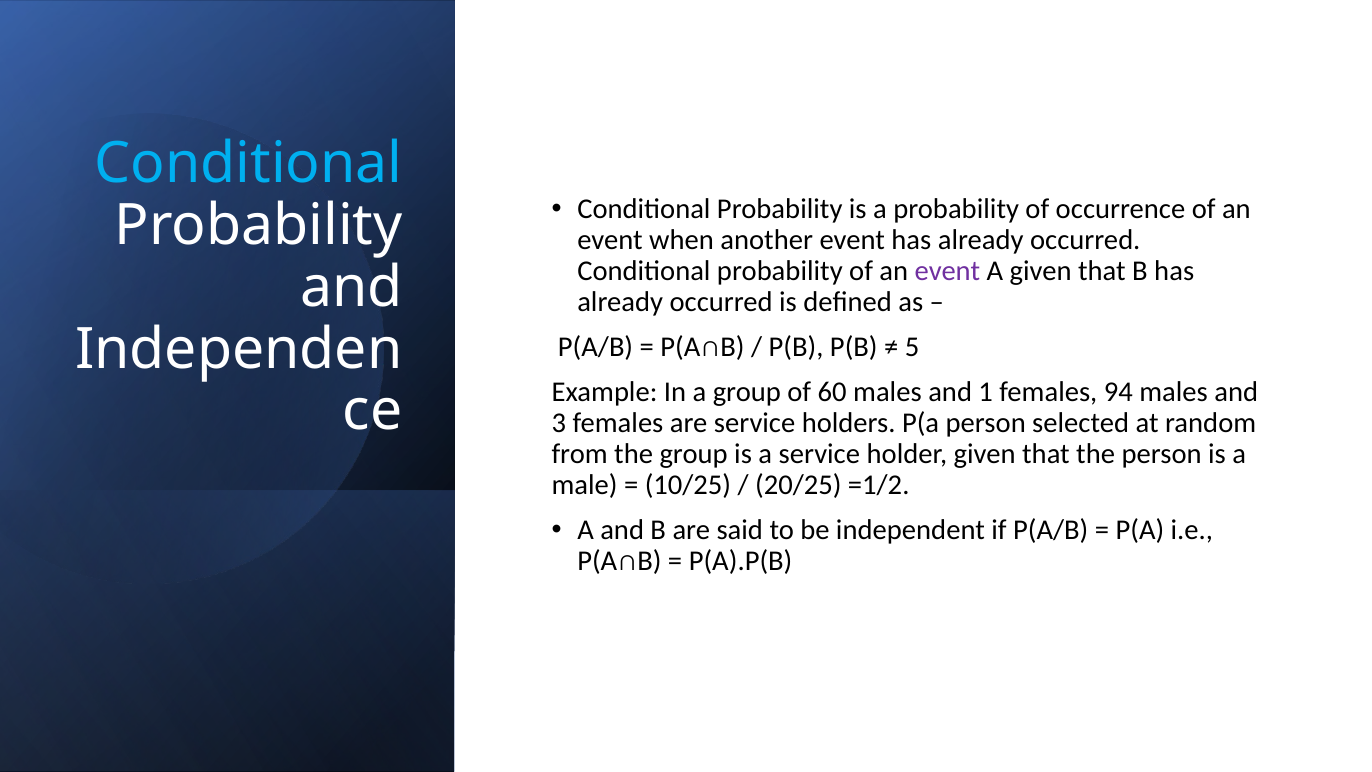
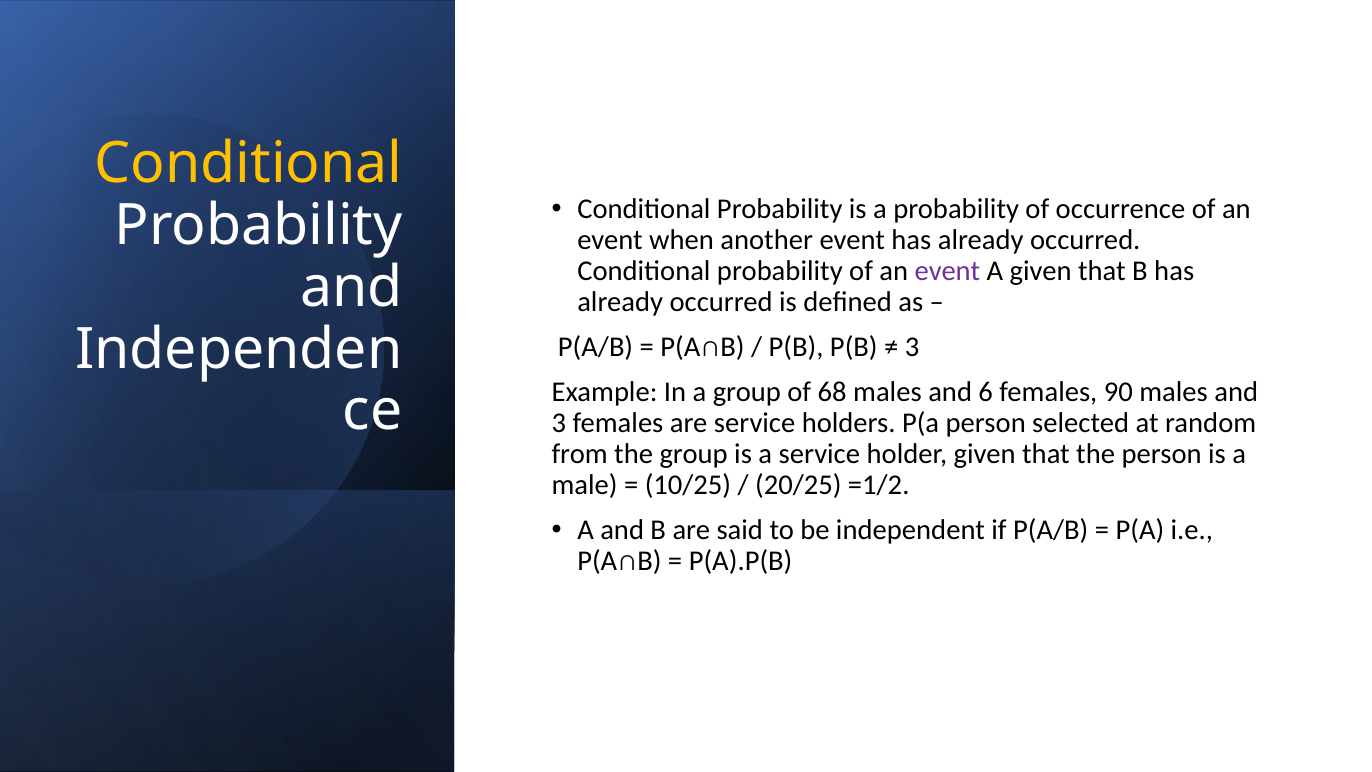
Conditional at (249, 164) colour: light blue -> yellow
5 at (912, 347): 5 -> 3
60: 60 -> 68
1: 1 -> 6
94: 94 -> 90
